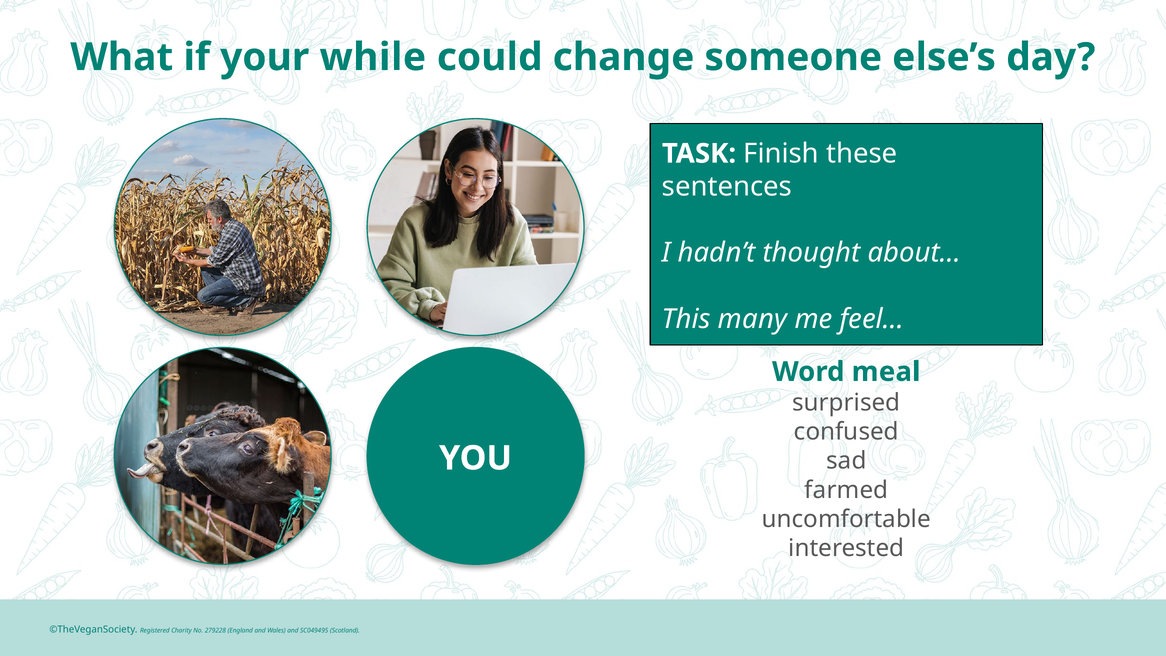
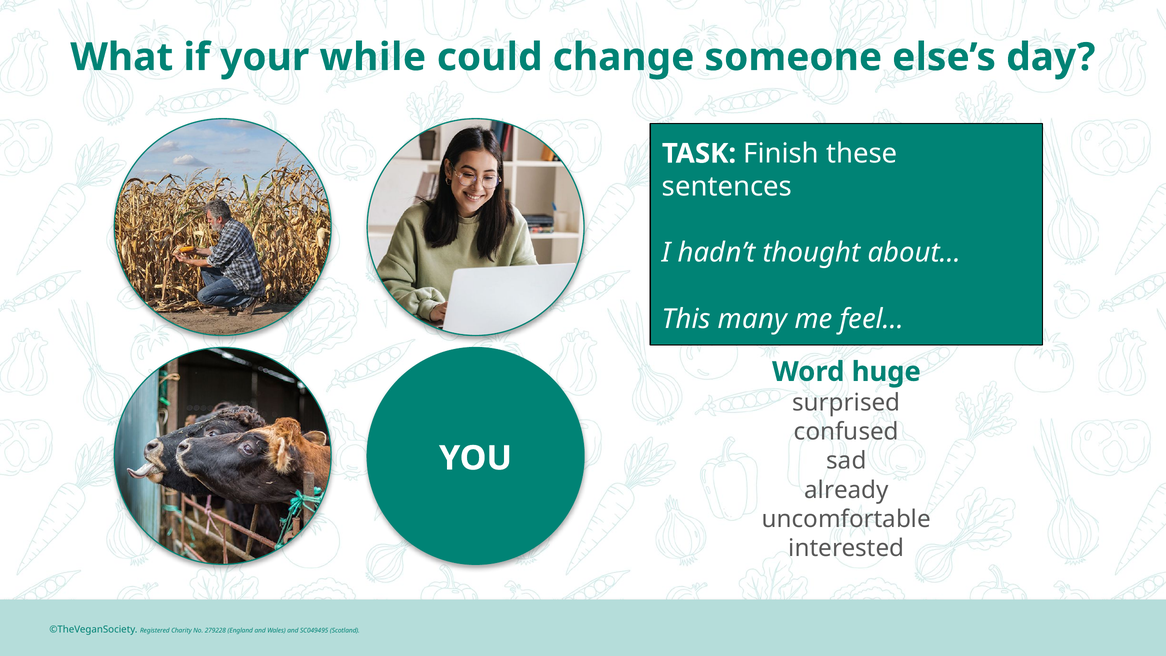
meal: meal -> huge
farmed: farmed -> already
